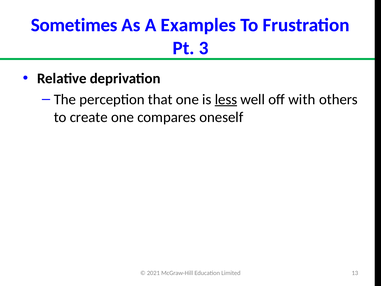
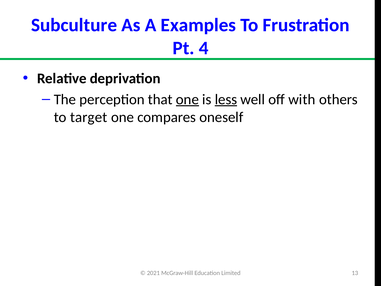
Sometimes: Sometimes -> Subculture
3: 3 -> 4
one at (187, 99) underline: none -> present
create: create -> target
